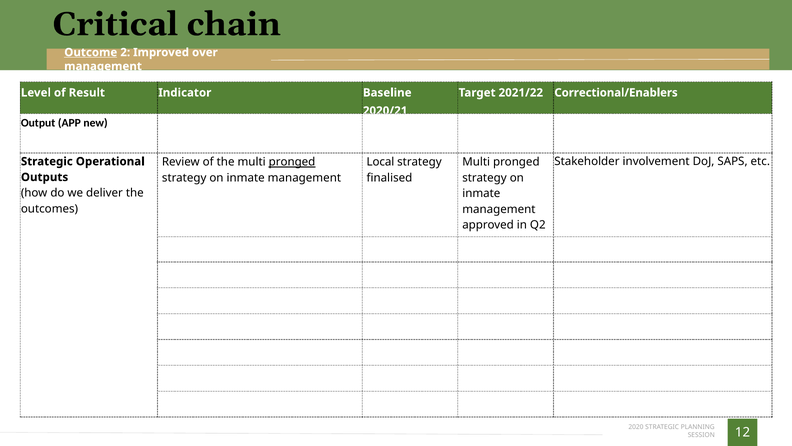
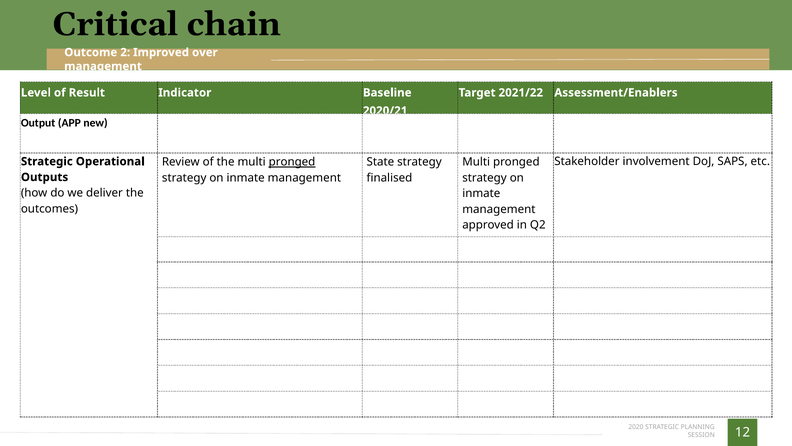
Outcome underline: present -> none
Correctional/Enablers: Correctional/Enablers -> Assessment/Enablers
Local: Local -> State
